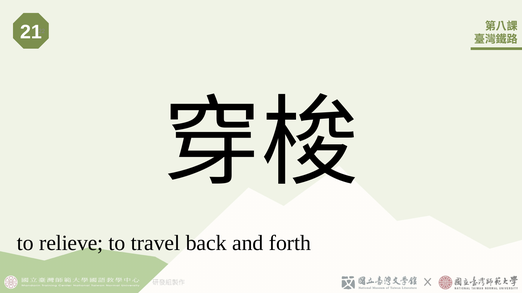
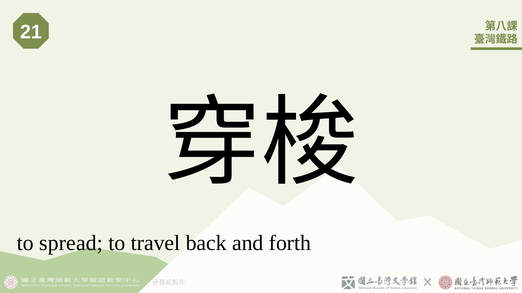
relieve: relieve -> spread
